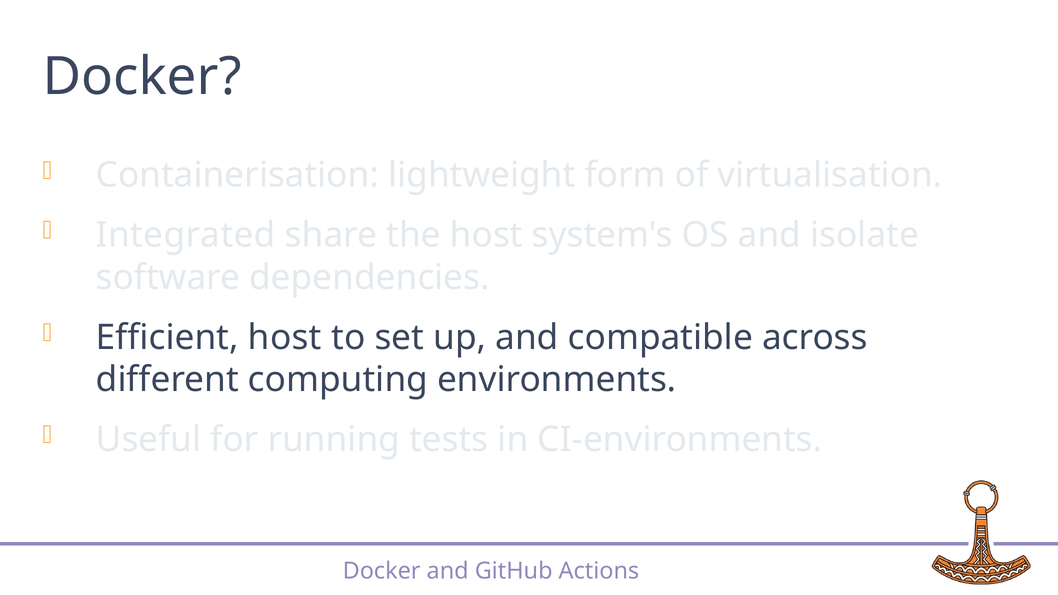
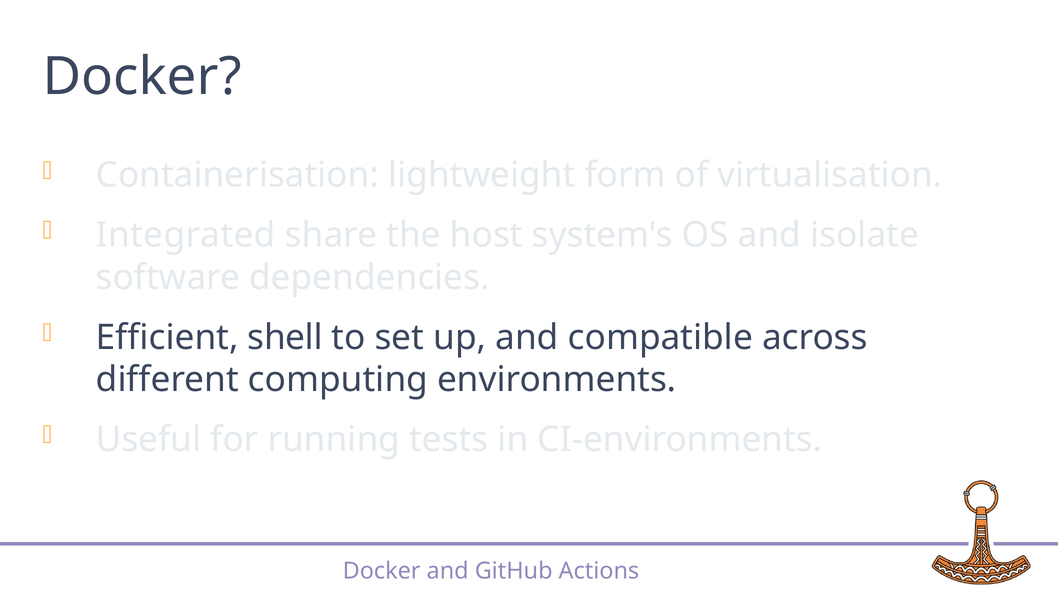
Efficient host: host -> shell
